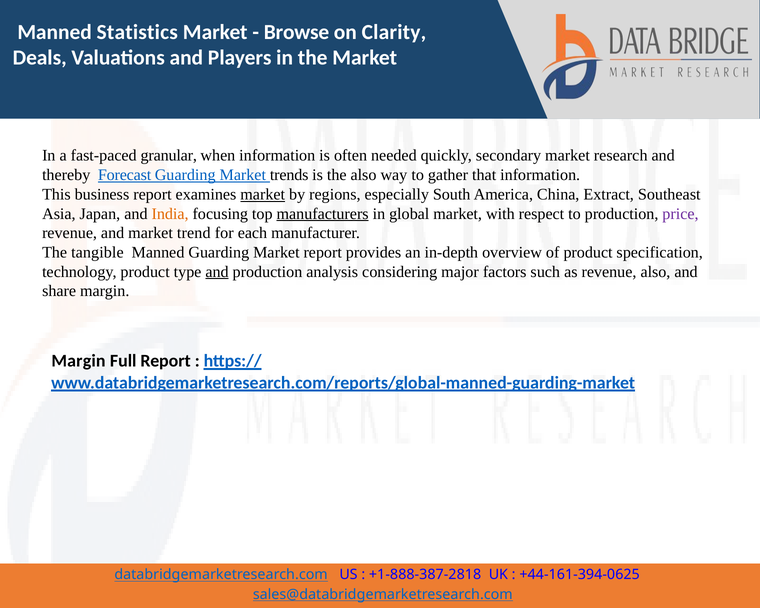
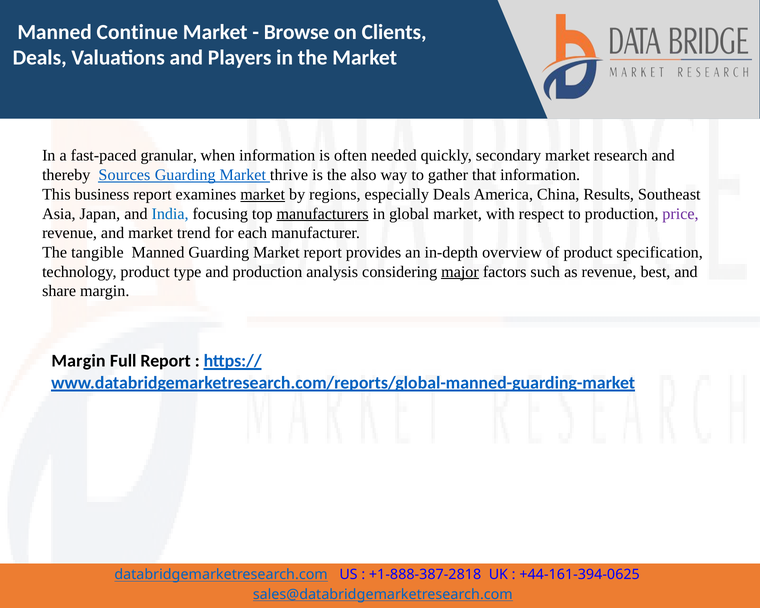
Statistics: Statistics -> Continue
Clarity: Clarity -> Clients
Forecast: Forecast -> Sources
trends: trends -> thrive
especially South: South -> Deals
Extract: Extract -> Results
India colour: orange -> blue
and at (217, 272) underline: present -> none
major underline: none -> present
revenue also: also -> best
